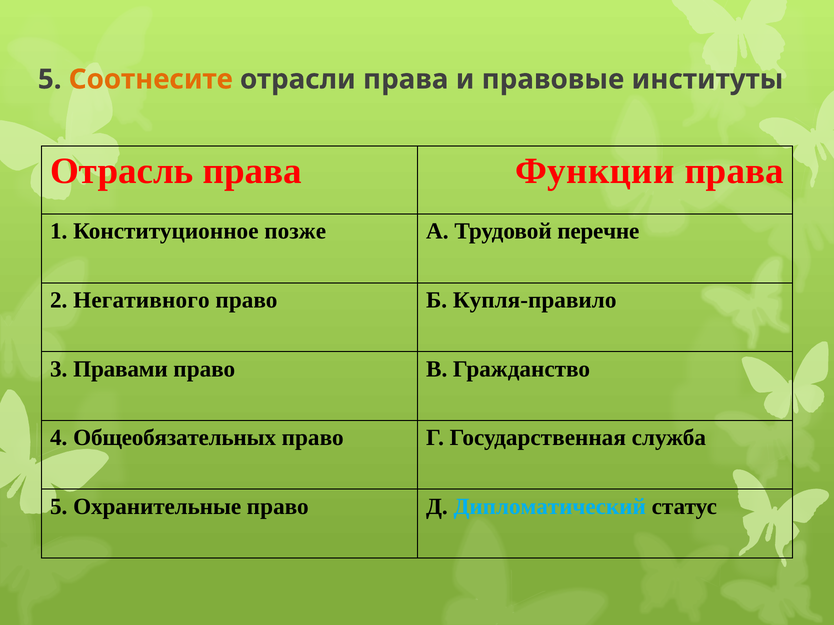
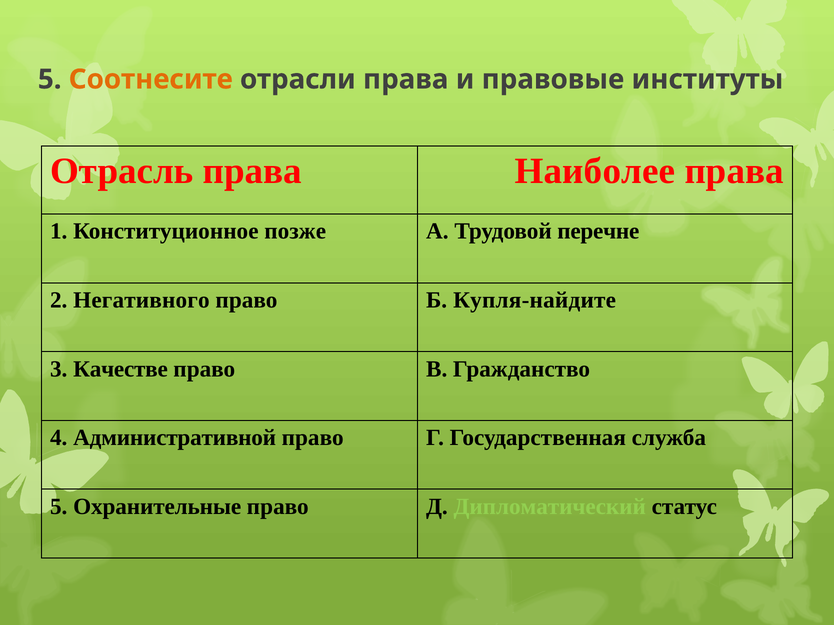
Функции: Функции -> Наиболее
Купля-правило: Купля-правило -> Купля-найдите
Правами: Правами -> Качестве
Общеобязательных: Общеобязательных -> Административной
Дипломатический colour: light blue -> light green
